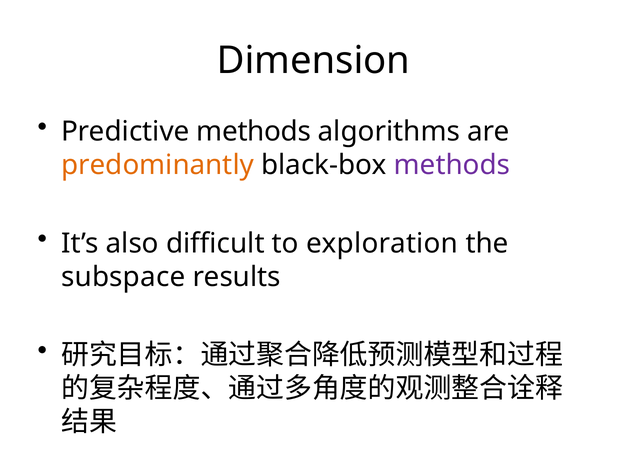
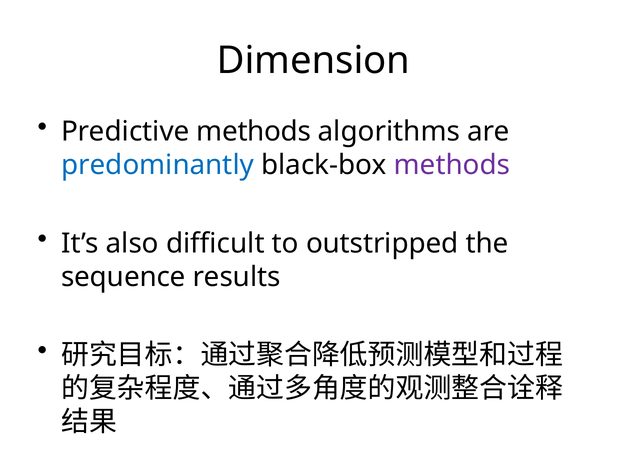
predominantly colour: orange -> blue
exploration: exploration -> outstripped
subspace: subspace -> sequence
